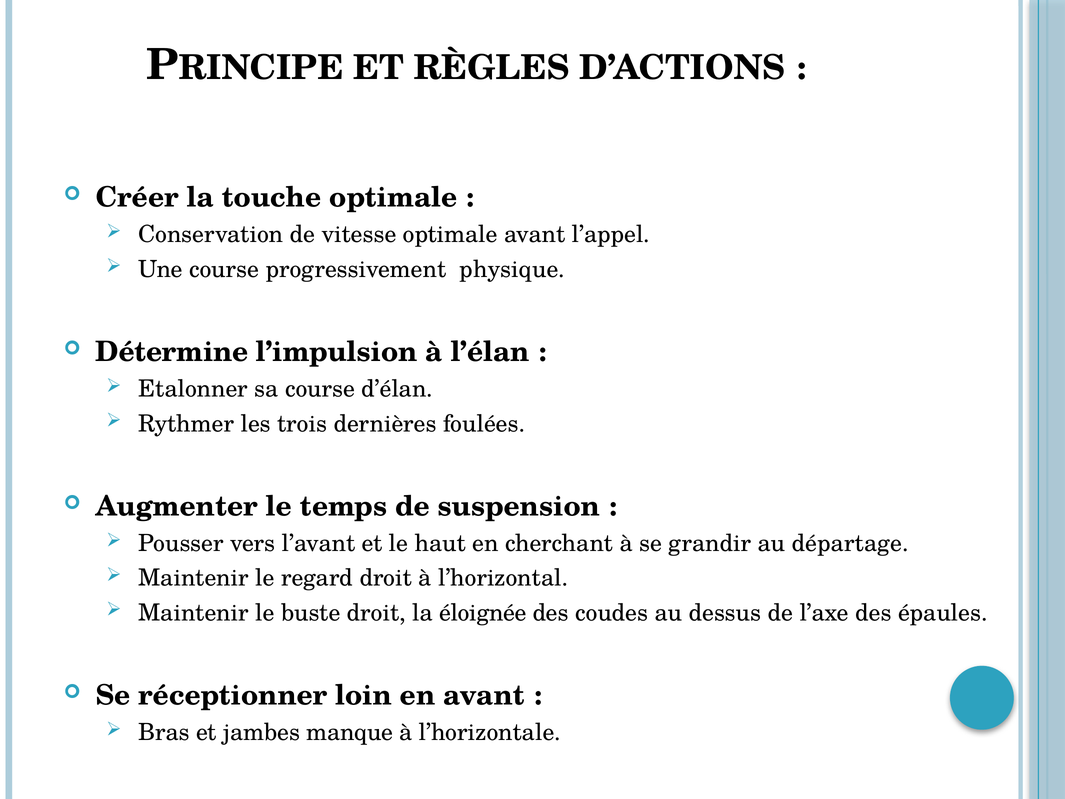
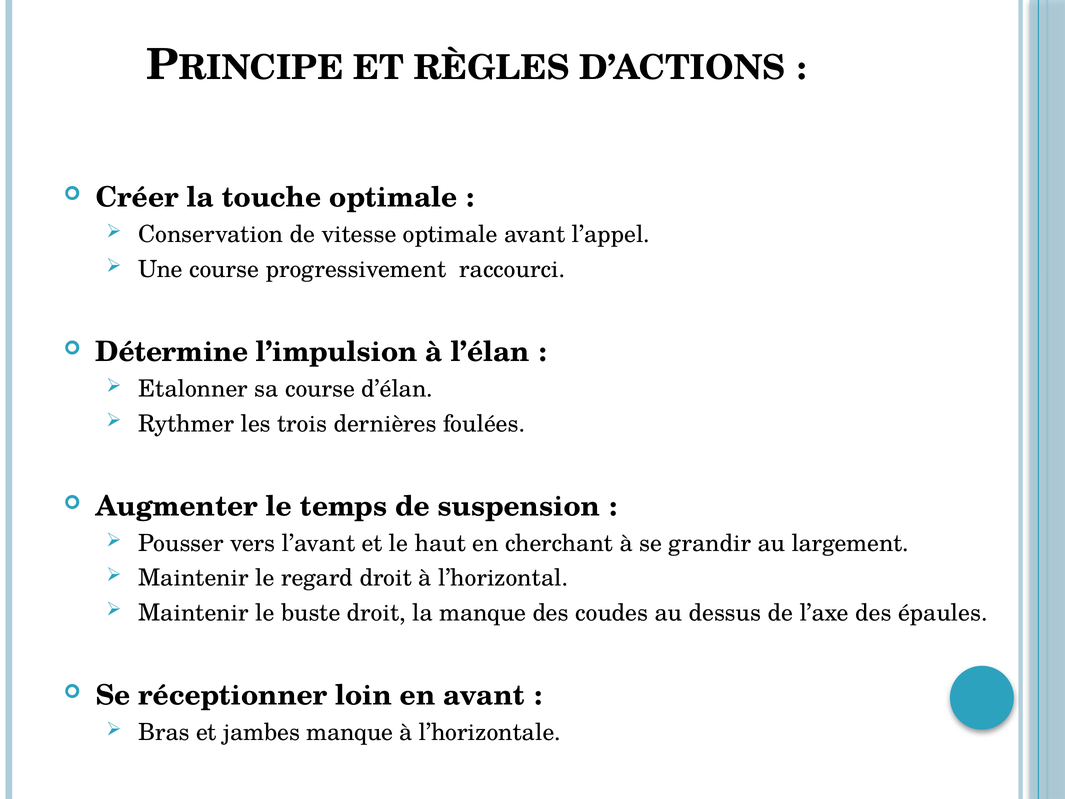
physique: physique -> raccourci
départage: départage -> largement
la éloignée: éloignée -> manque
